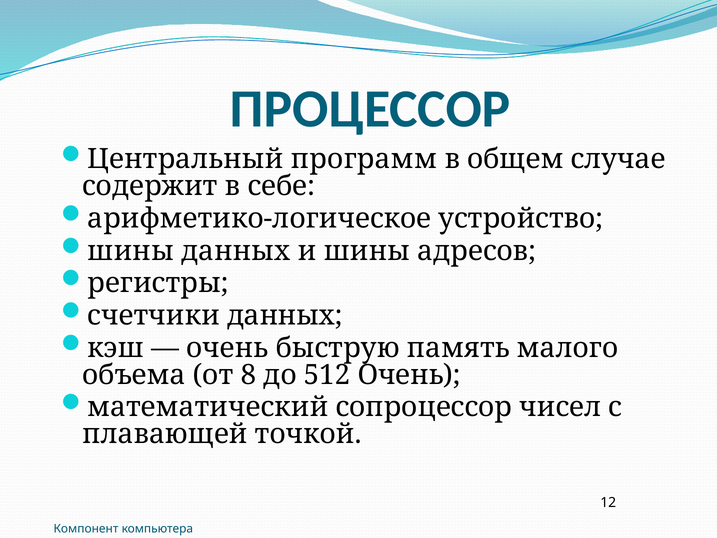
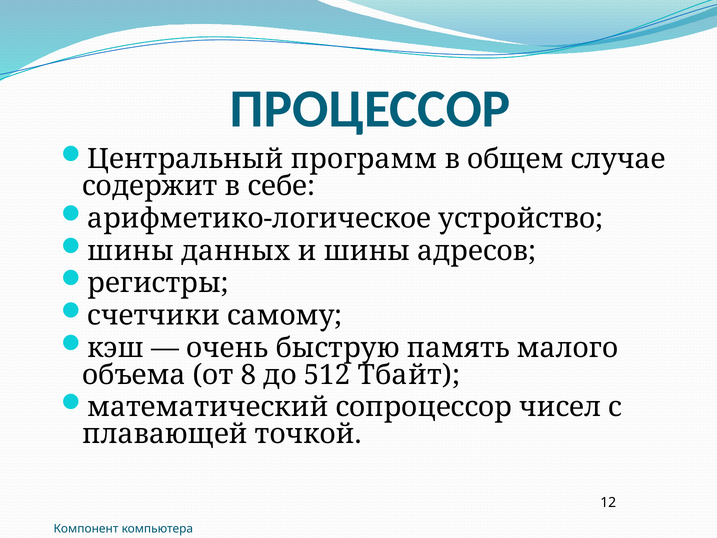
счетчики данных: данных -> самому
512 Очень: Очень -> Тбайт
